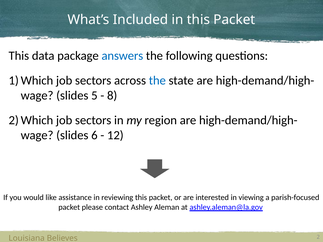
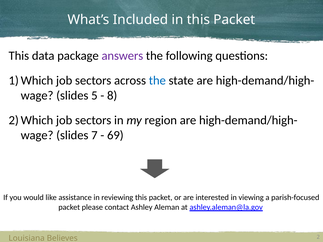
answers colour: blue -> purple
6: 6 -> 7
12: 12 -> 69
